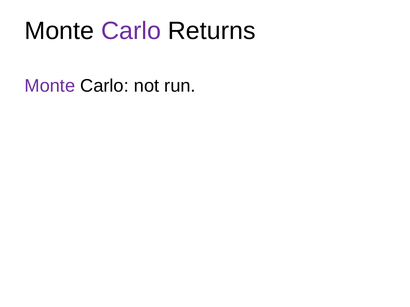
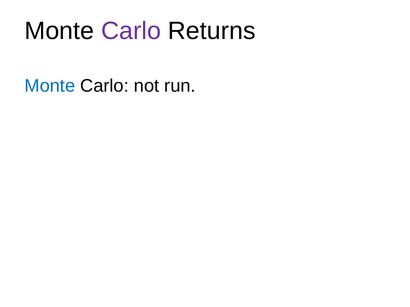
Monte at (50, 86) colour: purple -> blue
